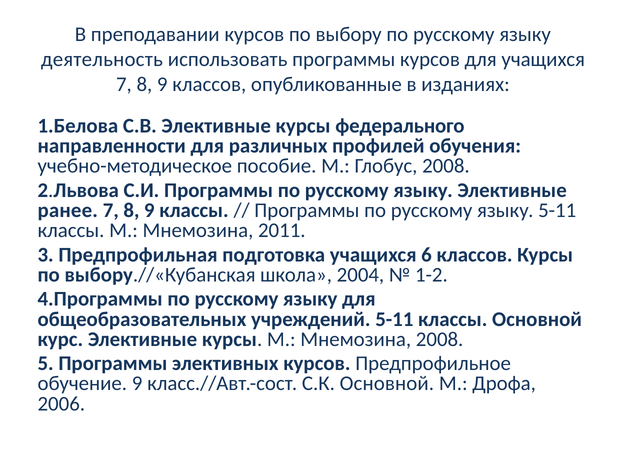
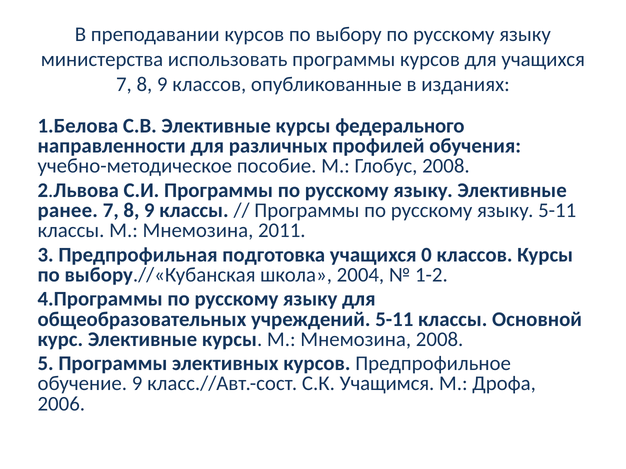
деятельность: деятельность -> министерства
6: 6 -> 0
С.К Основной: Основной -> Учащимся
